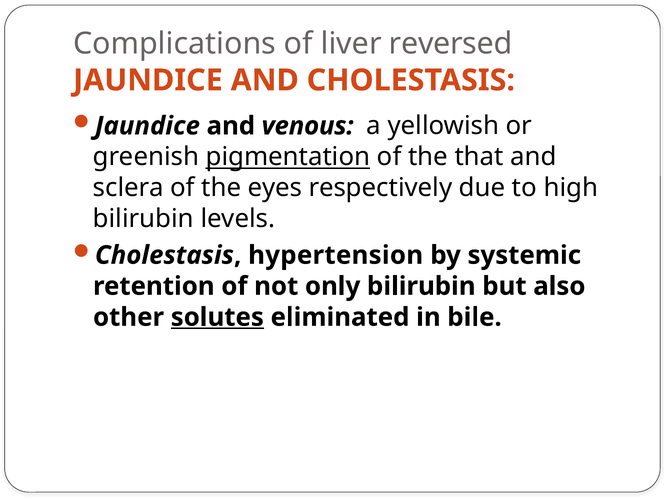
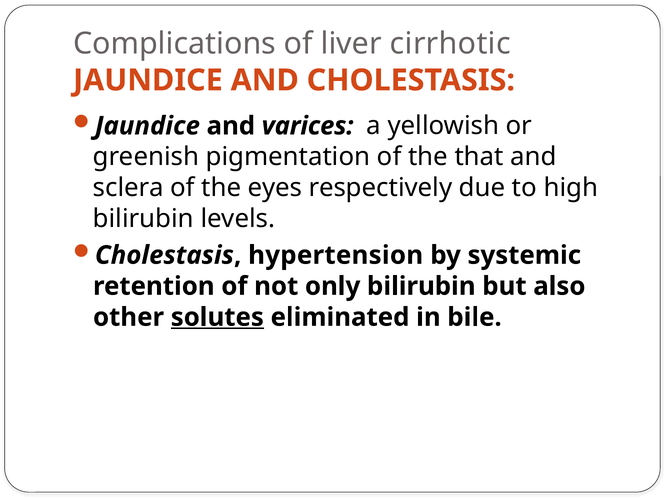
reversed: reversed -> cirrhotic
venous: venous -> varices
pigmentation underline: present -> none
